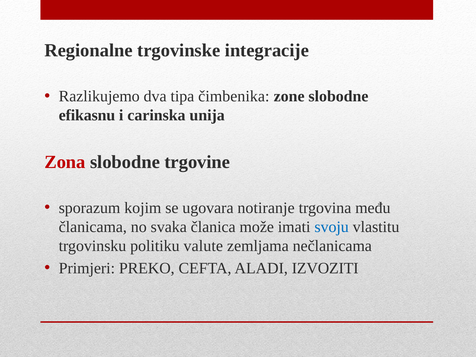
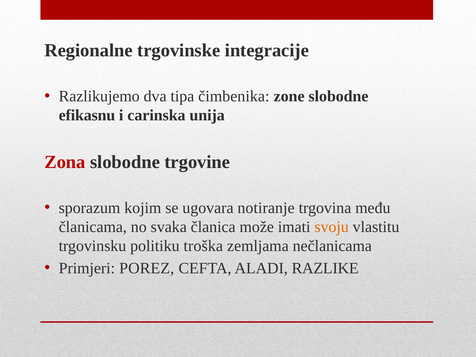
svoju colour: blue -> orange
valute: valute -> troška
PREKO: PREKO -> POREZ
IZVOZITI: IZVOZITI -> RAZLIKE
